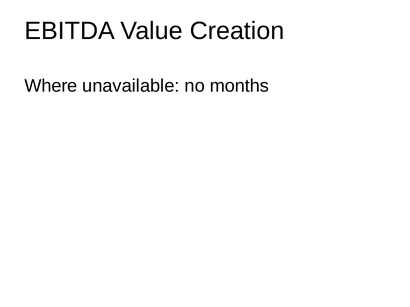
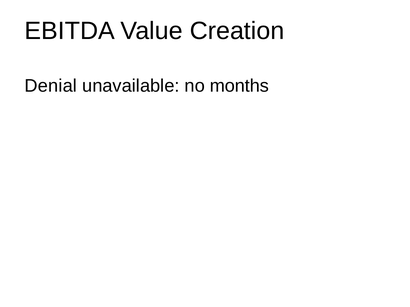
Where: Where -> Denial
